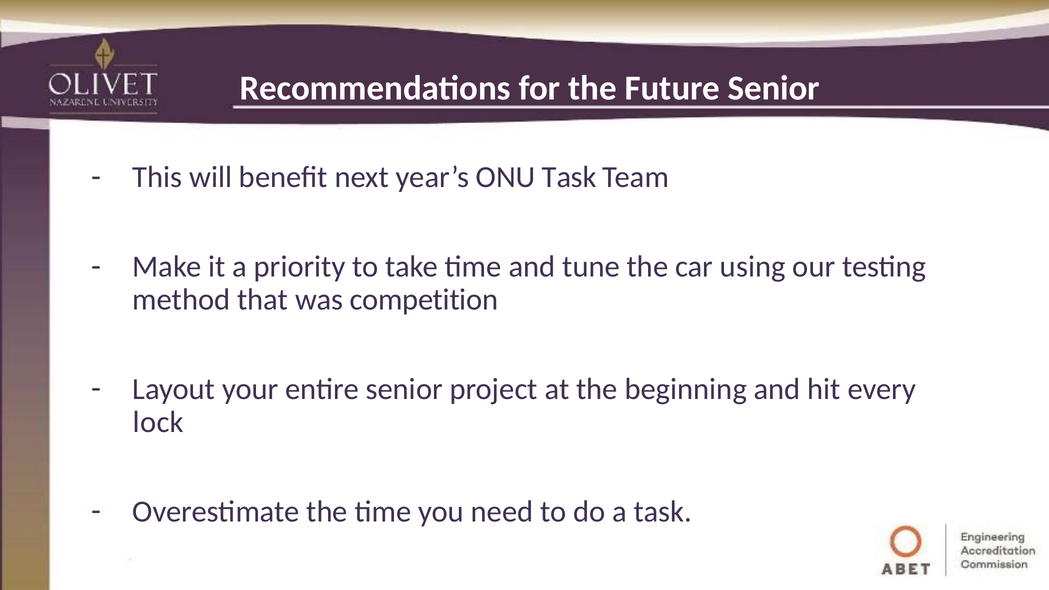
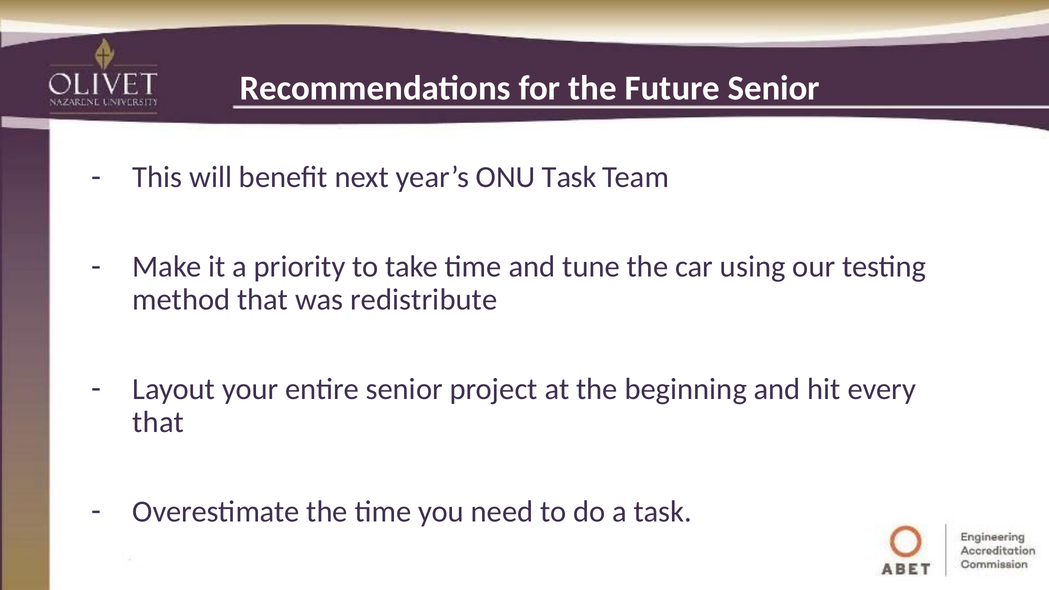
competition: competition -> redistribute
lock at (158, 422): lock -> that
